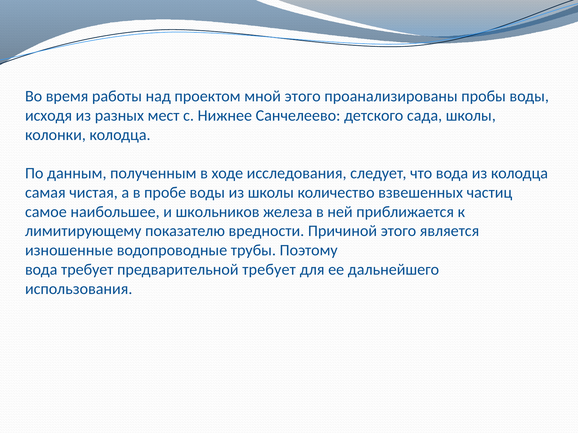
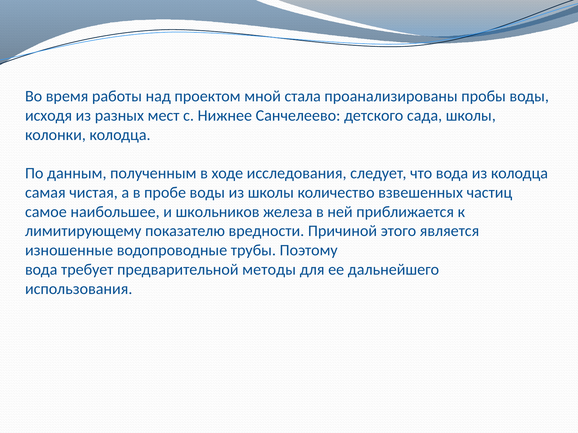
мной этого: этого -> стала
предварительной требует: требует -> методы
